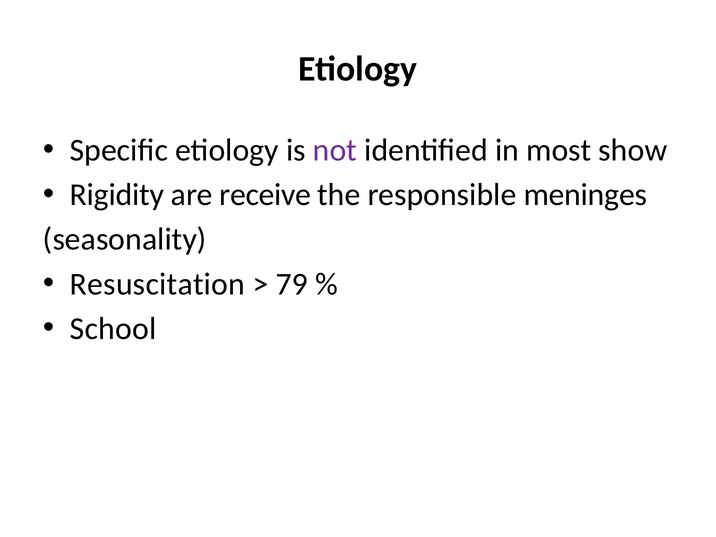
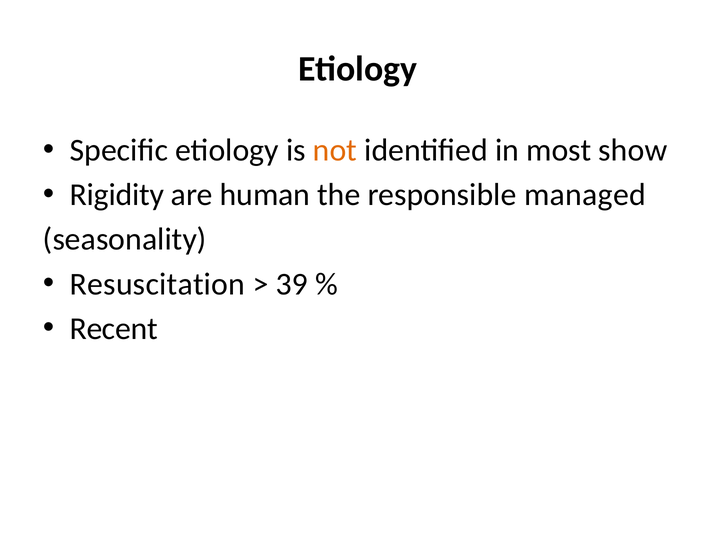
not colour: purple -> orange
receive: receive -> human
meninges: meninges -> managed
79: 79 -> 39
School: School -> Recent
